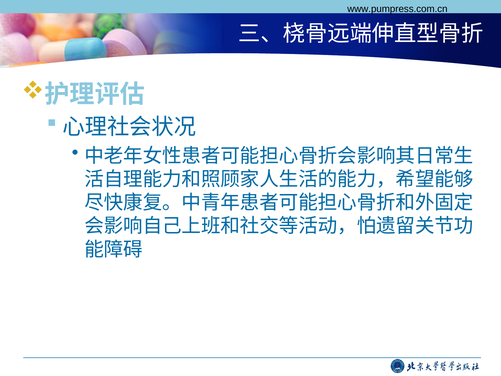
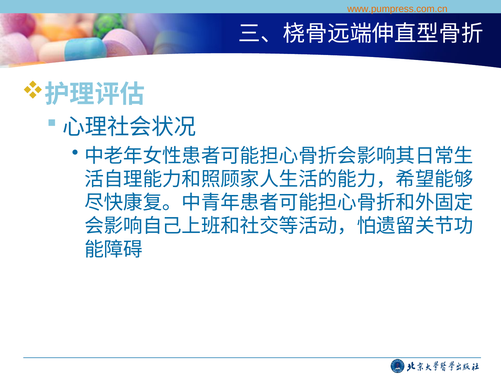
www.pumpress.com.cn colour: black -> orange
